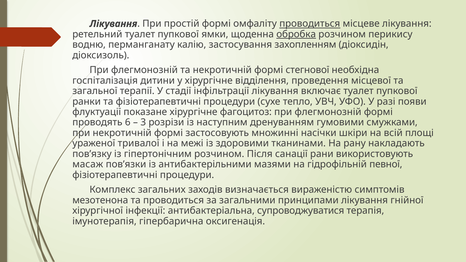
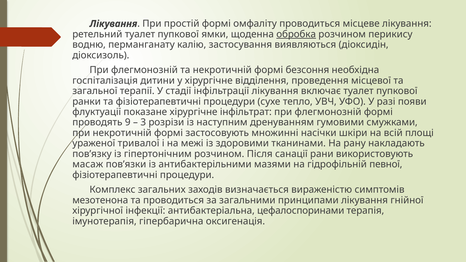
проводиться at (310, 24) underline: present -> none
захопленням: захопленням -> виявляються
стегнової: стегнової -> безсоння
фагоцитоз: фагоцитоз -> інфільтрат
6: 6 -> 9
супроводжуватися: супроводжуватися -> цефалоспоринами
